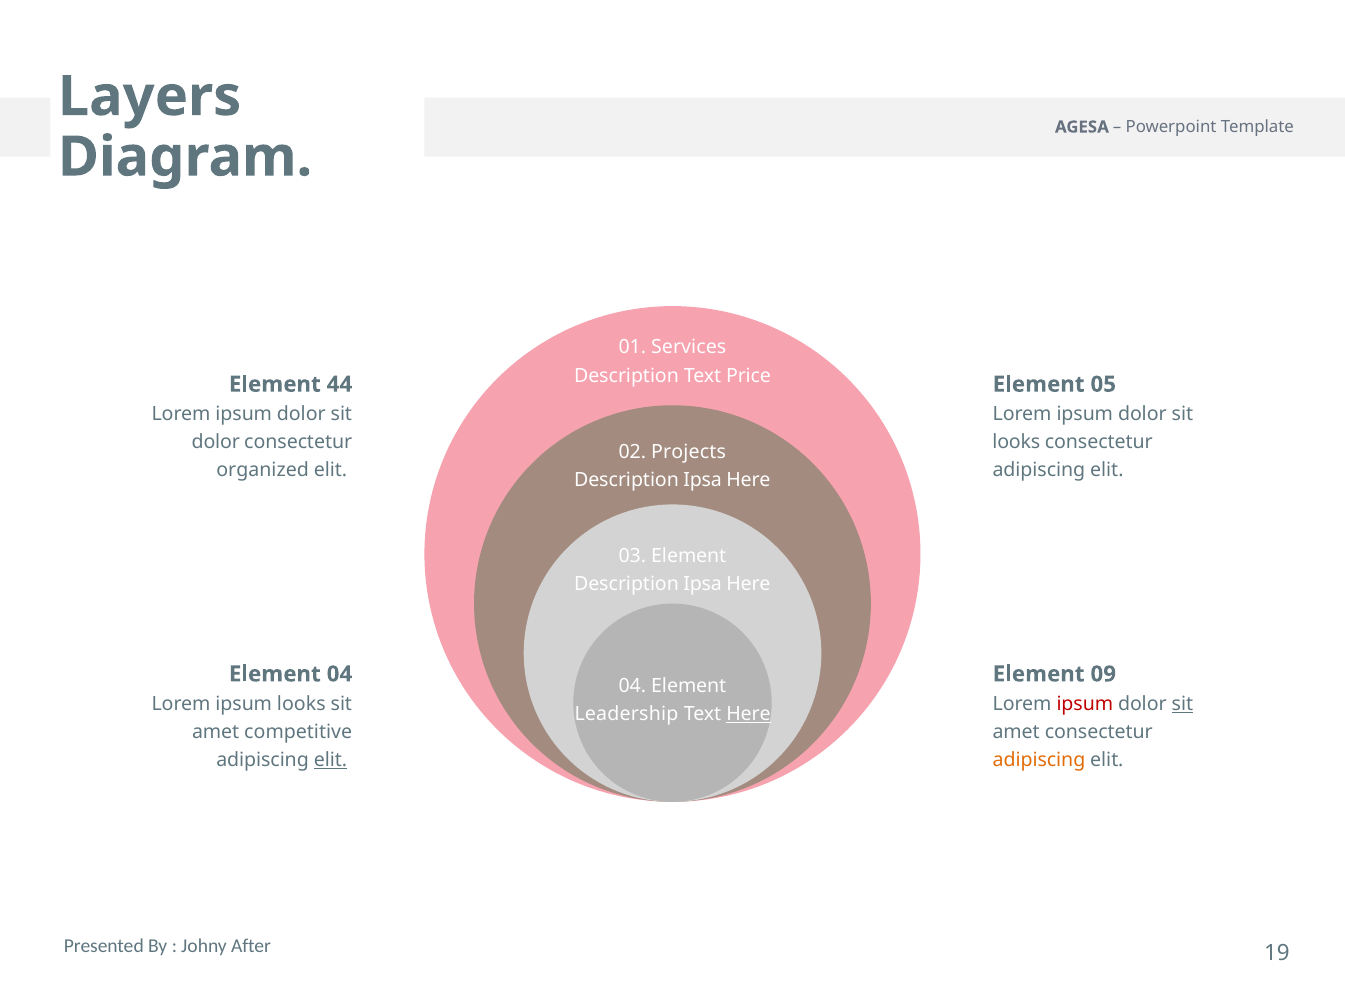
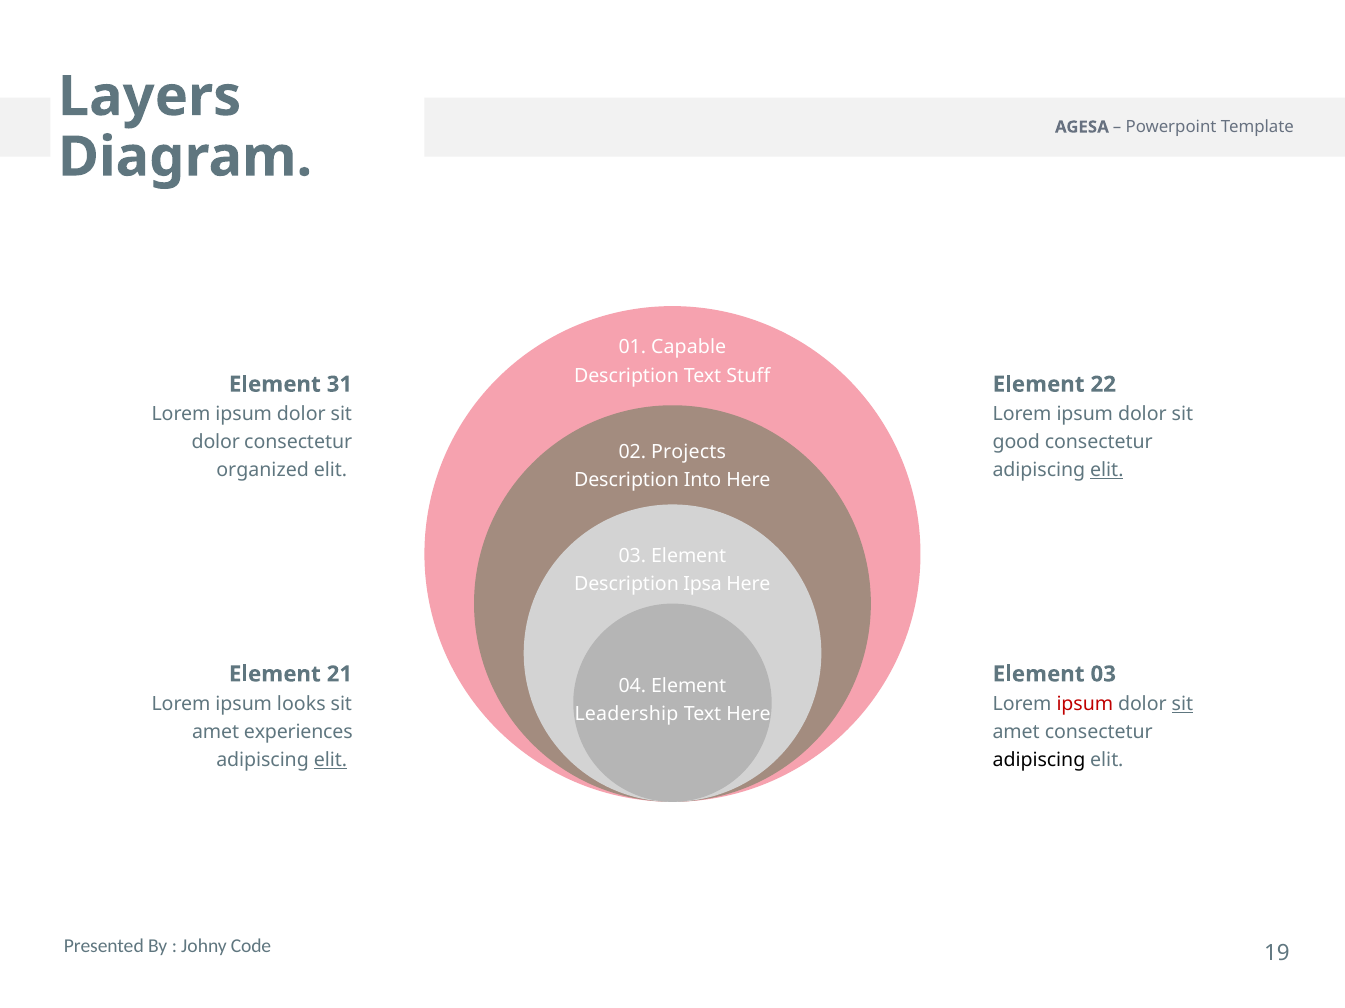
Services: Services -> Capable
Price: Price -> Stuff
44: 44 -> 31
05: 05 -> 22
looks at (1016, 442): looks -> good
elit at (1107, 471) underline: none -> present
Ipsa at (703, 480): Ipsa -> Into
Element 04: 04 -> 21
Element 09: 09 -> 03
Here at (748, 714) underline: present -> none
competitive: competitive -> experiences
adipiscing at (1039, 761) colour: orange -> black
After: After -> Code
